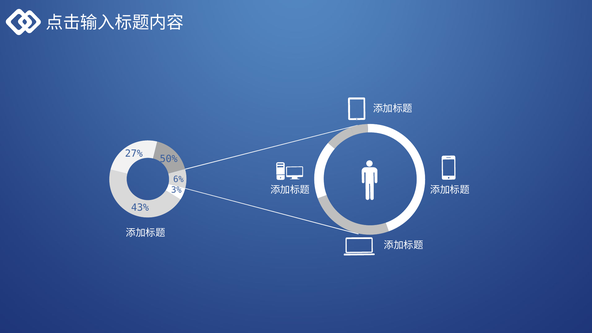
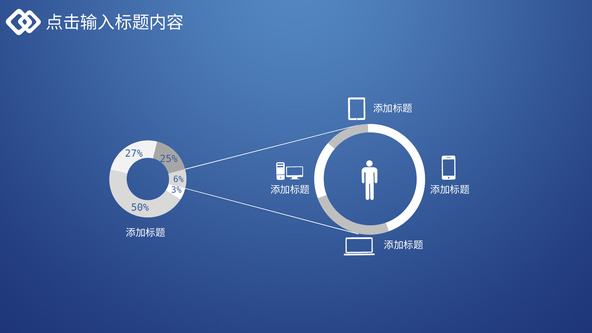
50%: 50% -> 25%
43%: 43% -> 50%
